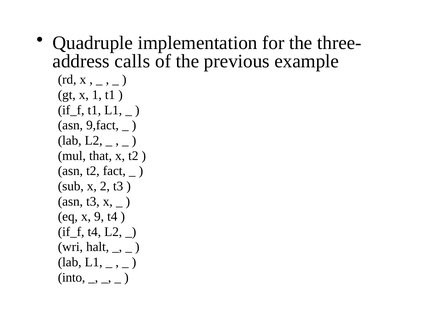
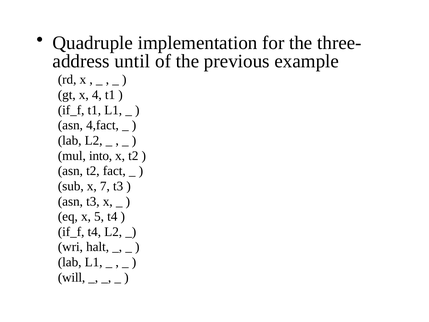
calls: calls -> until
1: 1 -> 4
9,fact: 9,fact -> 4,fact
that: that -> into
2: 2 -> 7
9: 9 -> 5
into: into -> will
